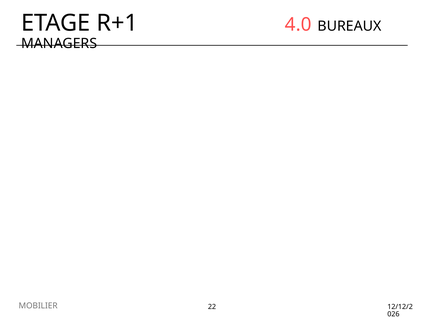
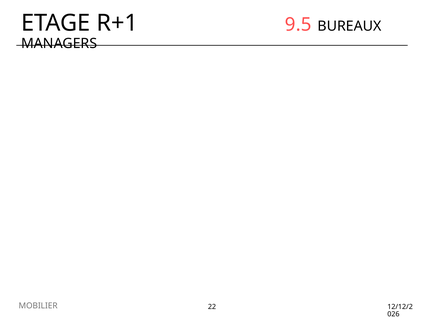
4.0: 4.0 -> 9.5
